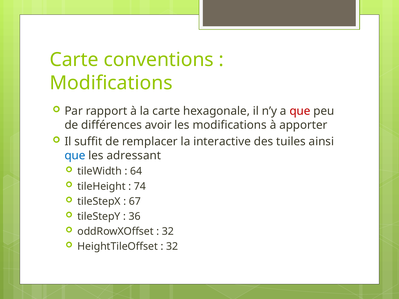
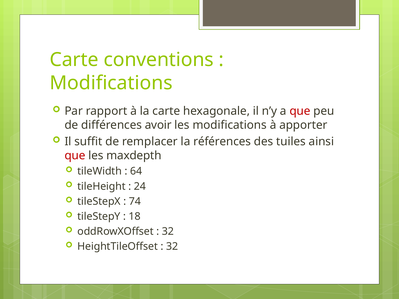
interactive: interactive -> références
que at (75, 156) colour: blue -> red
adressant: adressant -> maxdepth
74: 74 -> 24
67: 67 -> 74
36: 36 -> 18
